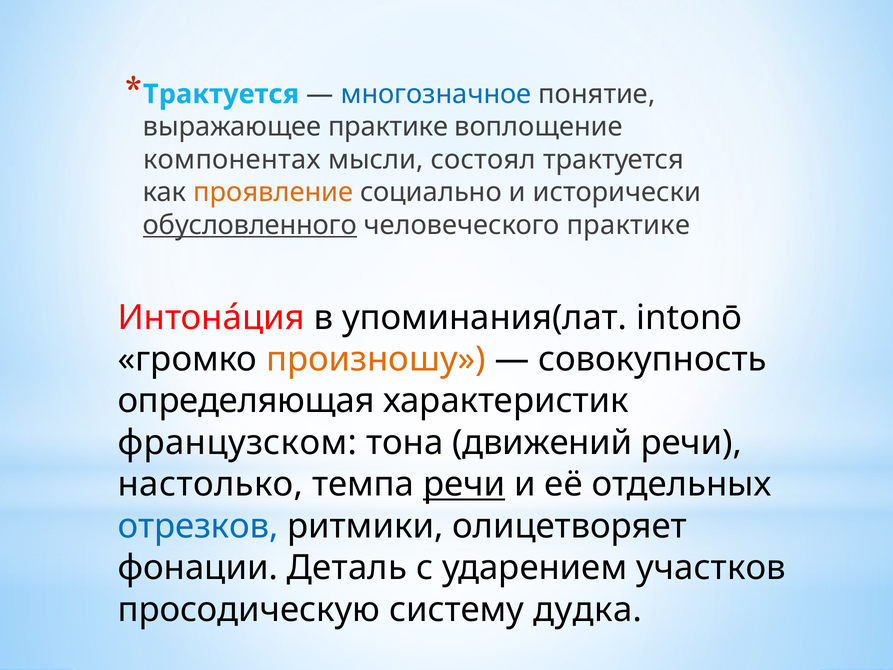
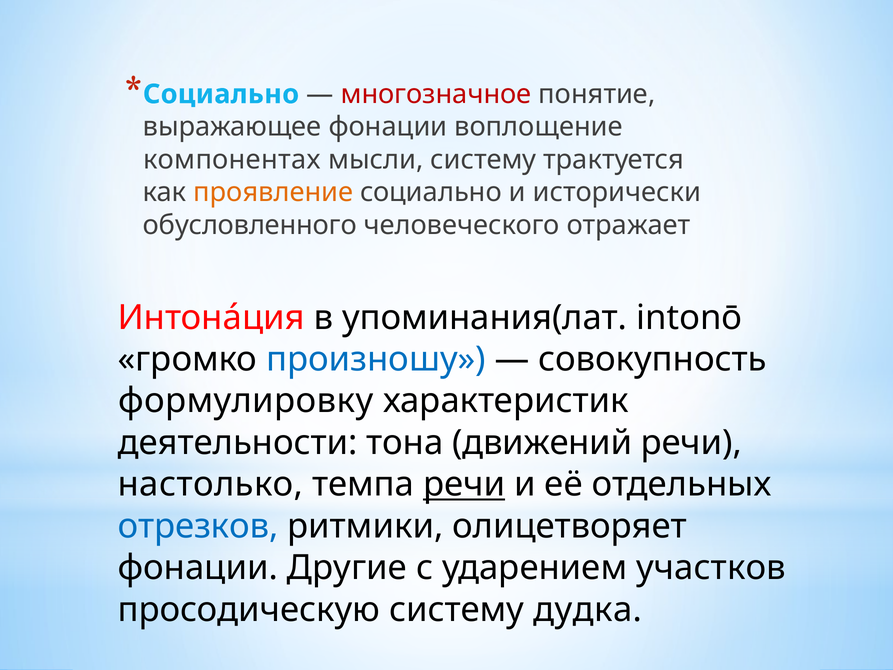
Трактуется at (221, 94): Трактуется -> Социально
многозначное colour: blue -> red
выражающее практике: практике -> фонации
мысли состоял: состоял -> систему
обусловленного underline: present -> none
человеческого практике: практике -> отражает
произношу colour: orange -> blue
определяющая: определяющая -> формулировку
французском: французском -> деятельности
Деталь: Деталь -> Другие
